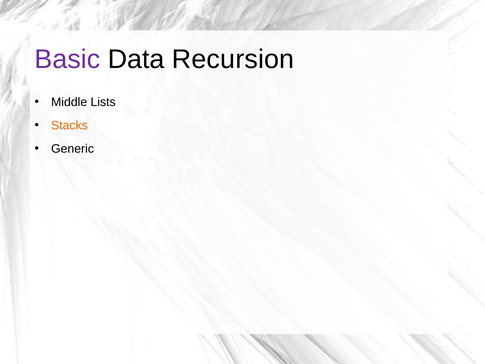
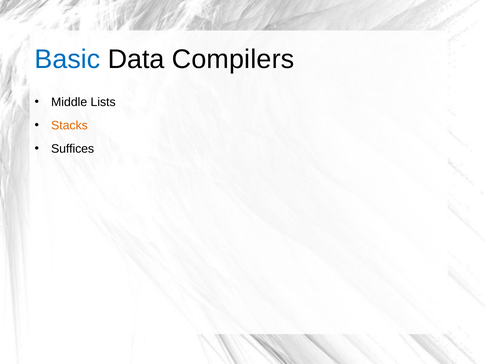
Basic colour: purple -> blue
Recursion: Recursion -> Compilers
Generic: Generic -> Suffices
